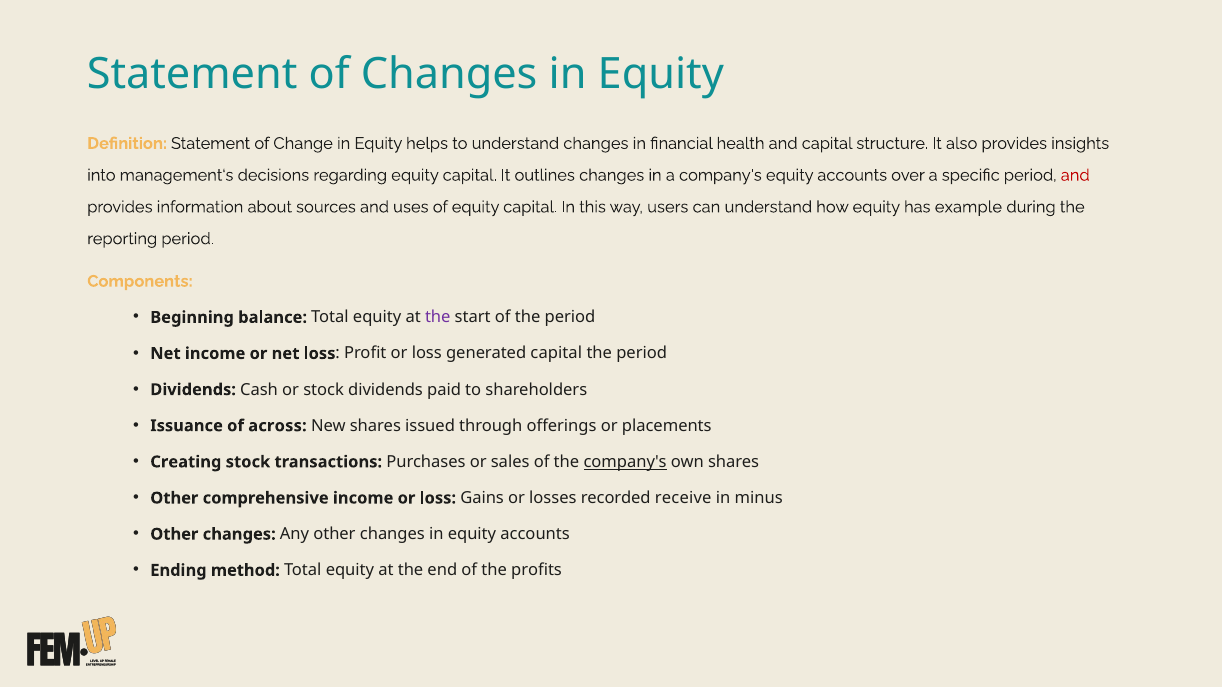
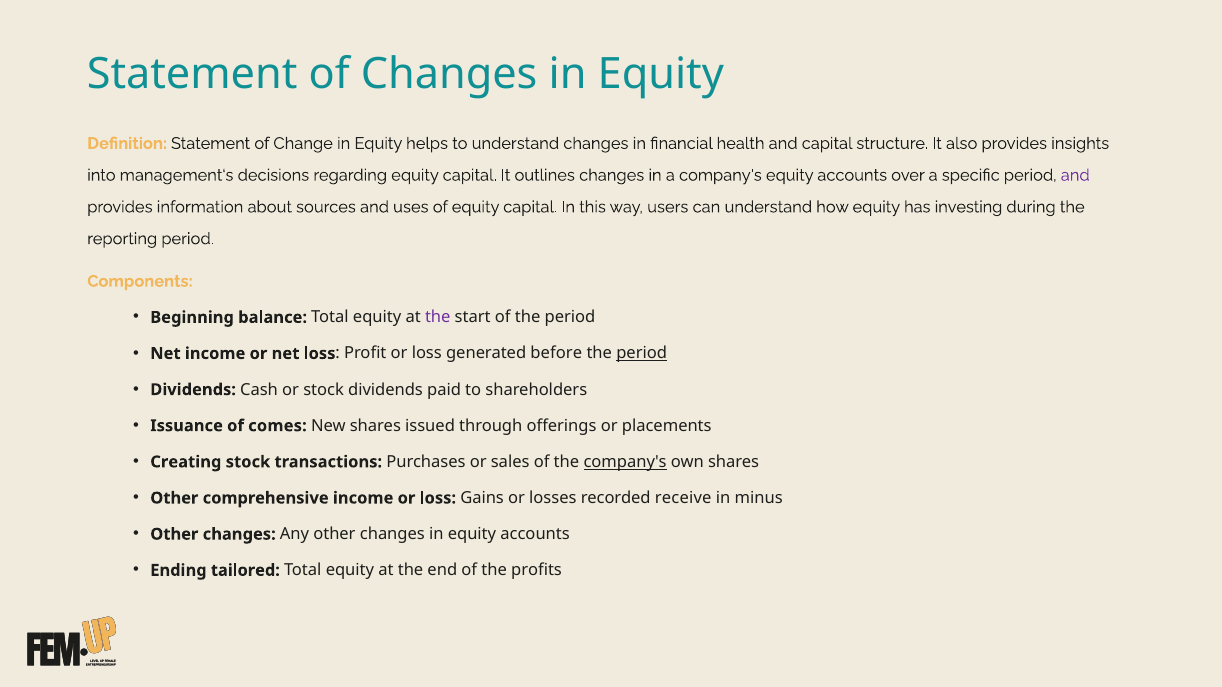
and at (1075, 175) colour: red -> purple
example: example -> investing
generated capital: capital -> before
period at (642, 354) underline: none -> present
across: across -> comes
method: method -> tailored
